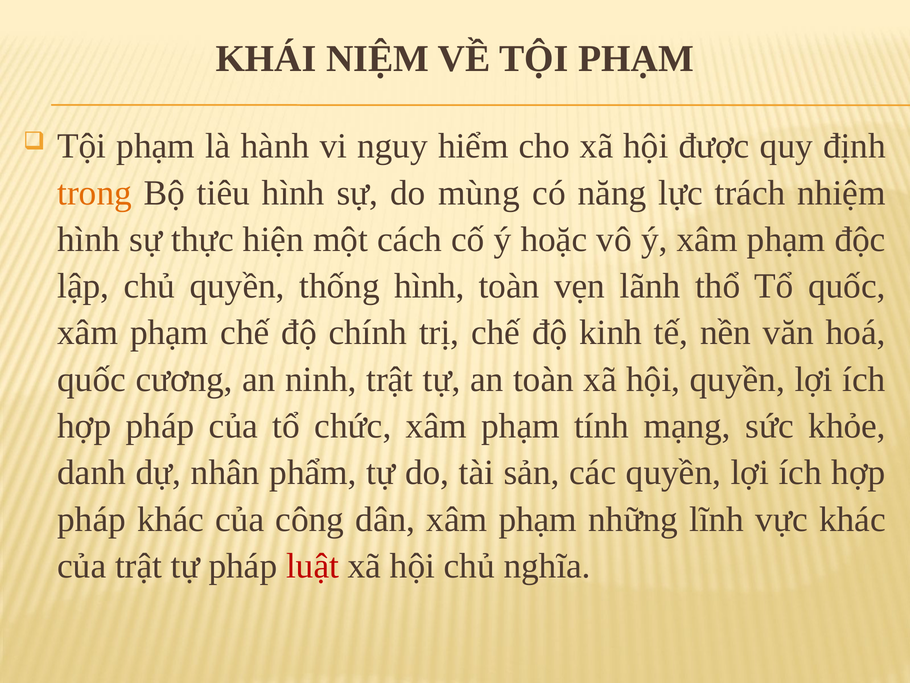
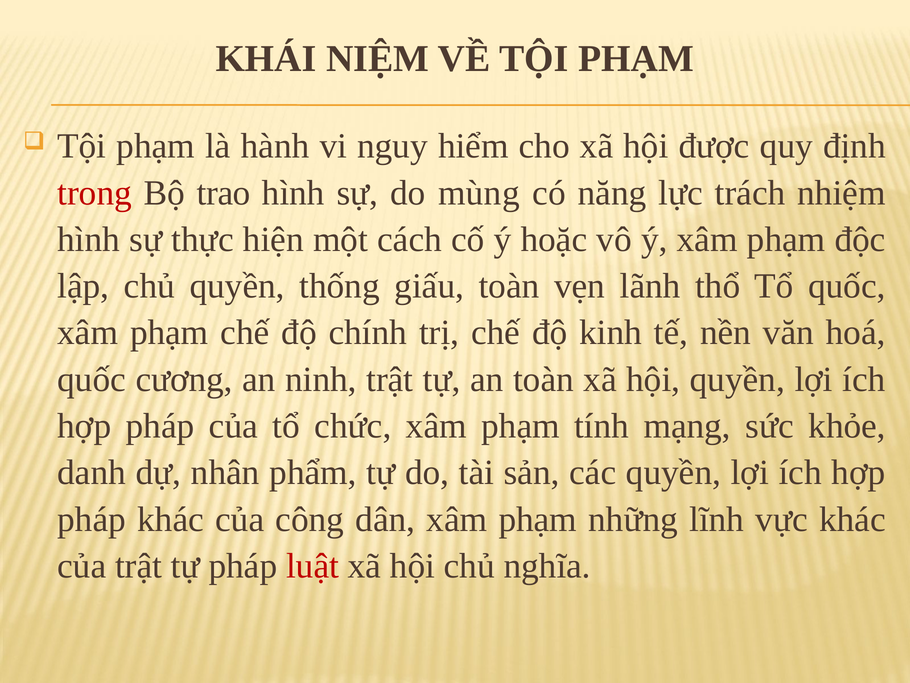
trong colour: orange -> red
tiêu: tiêu -> trao
thống hình: hình -> giấu
